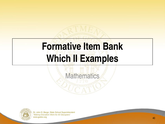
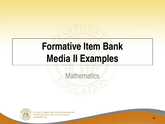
Which: Which -> Media
